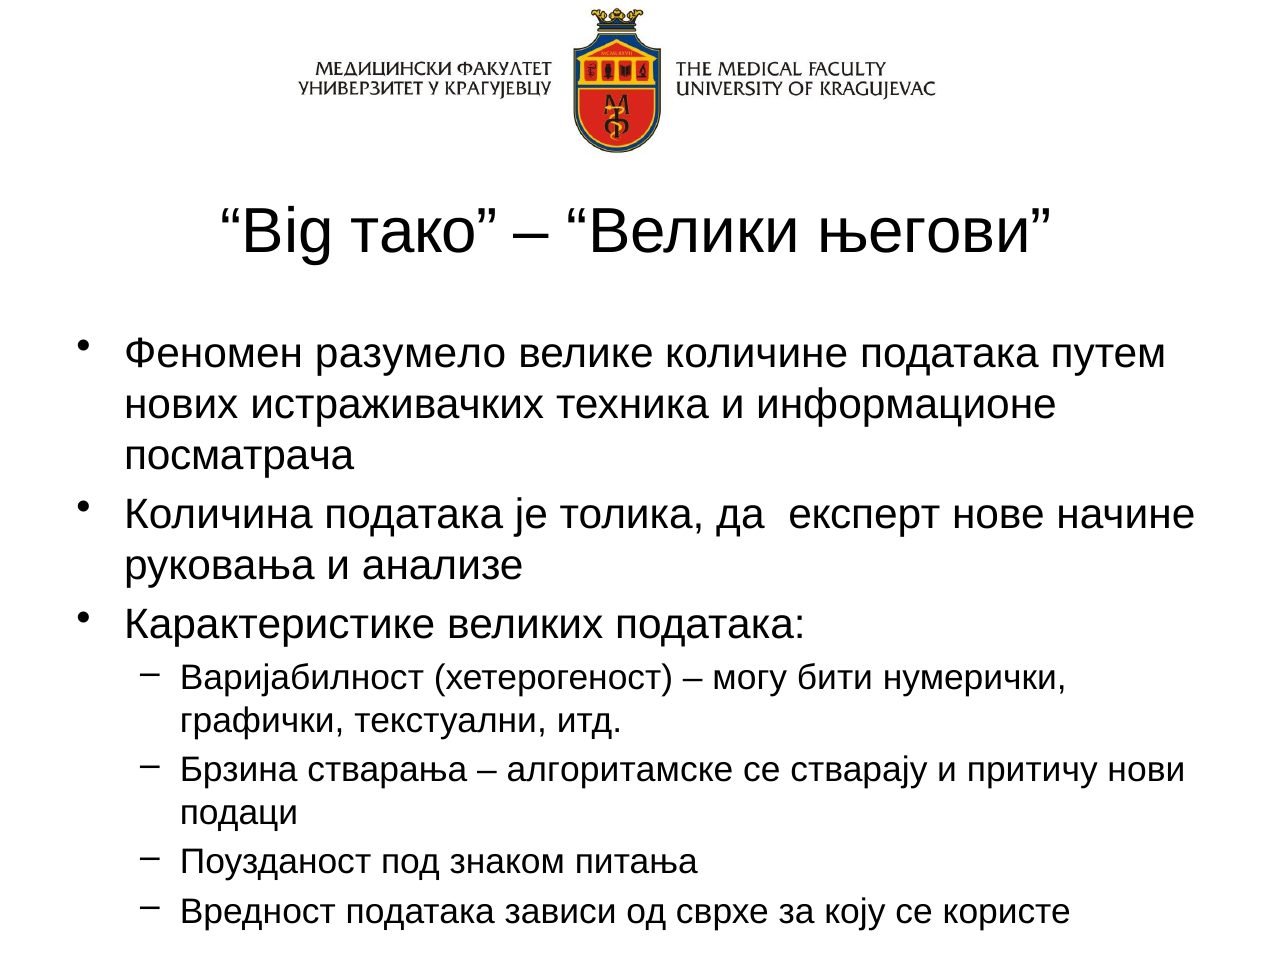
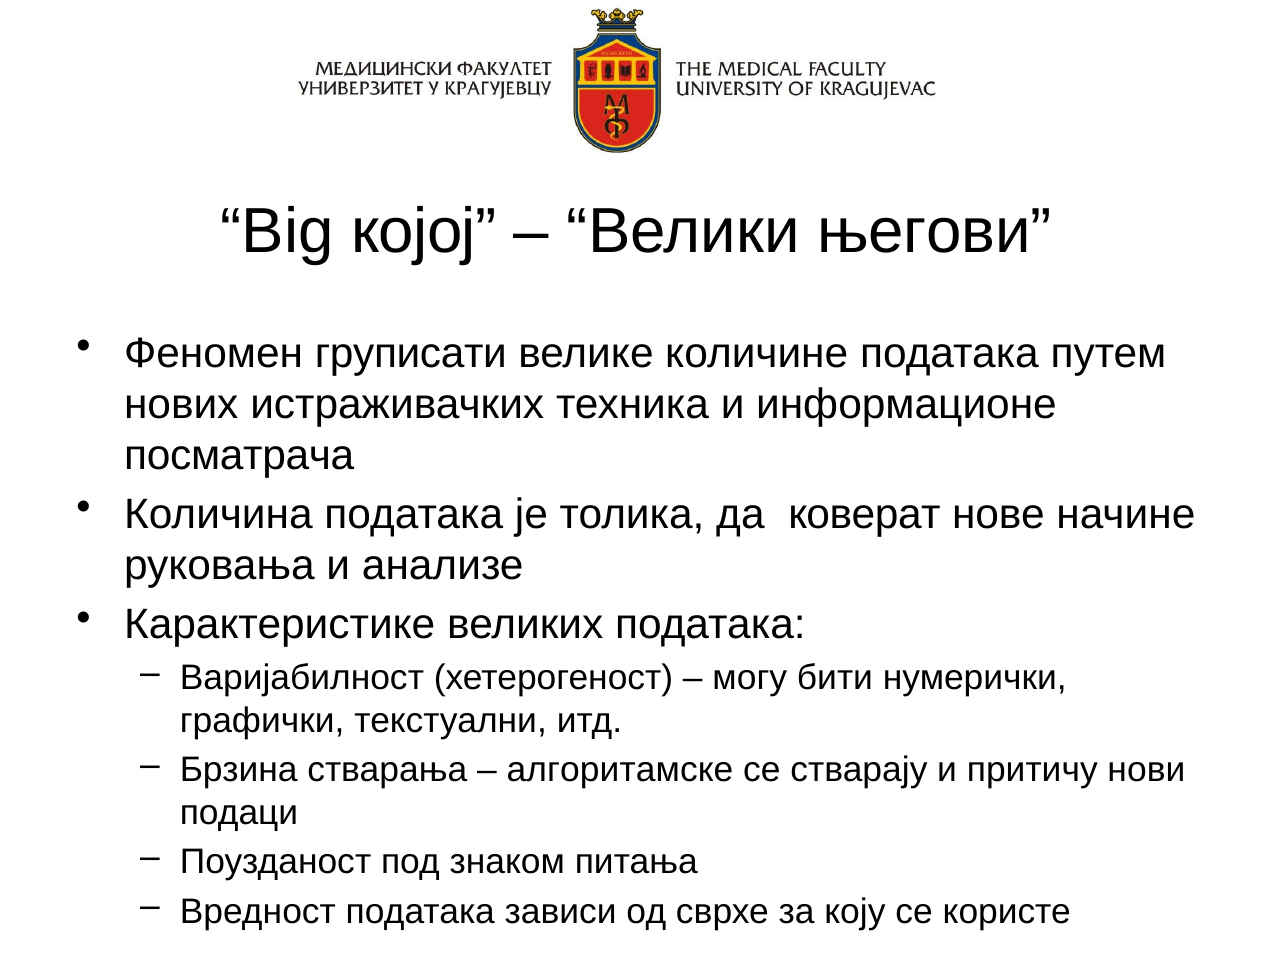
тако: тако -> којој
разумело: разумело -> груписати
експерт: експерт -> коверат
